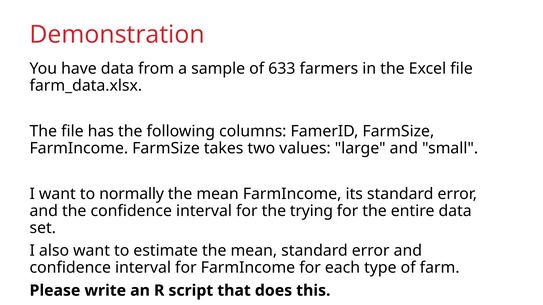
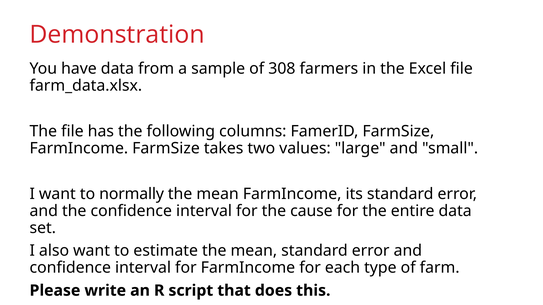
633: 633 -> 308
trying: trying -> cause
